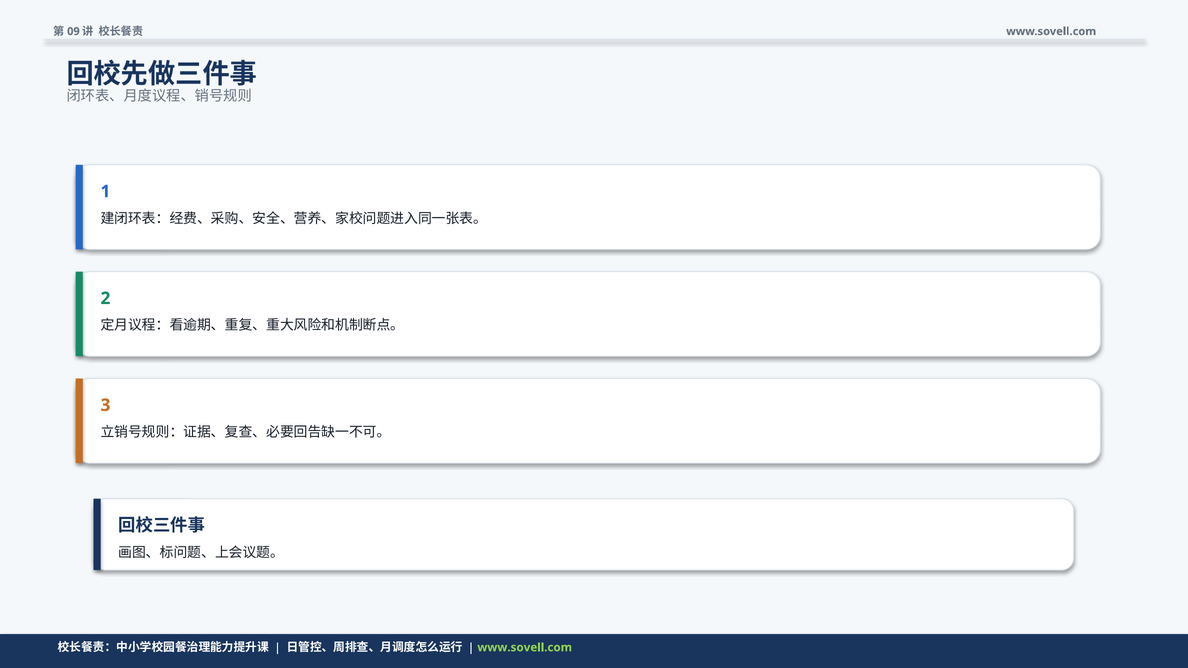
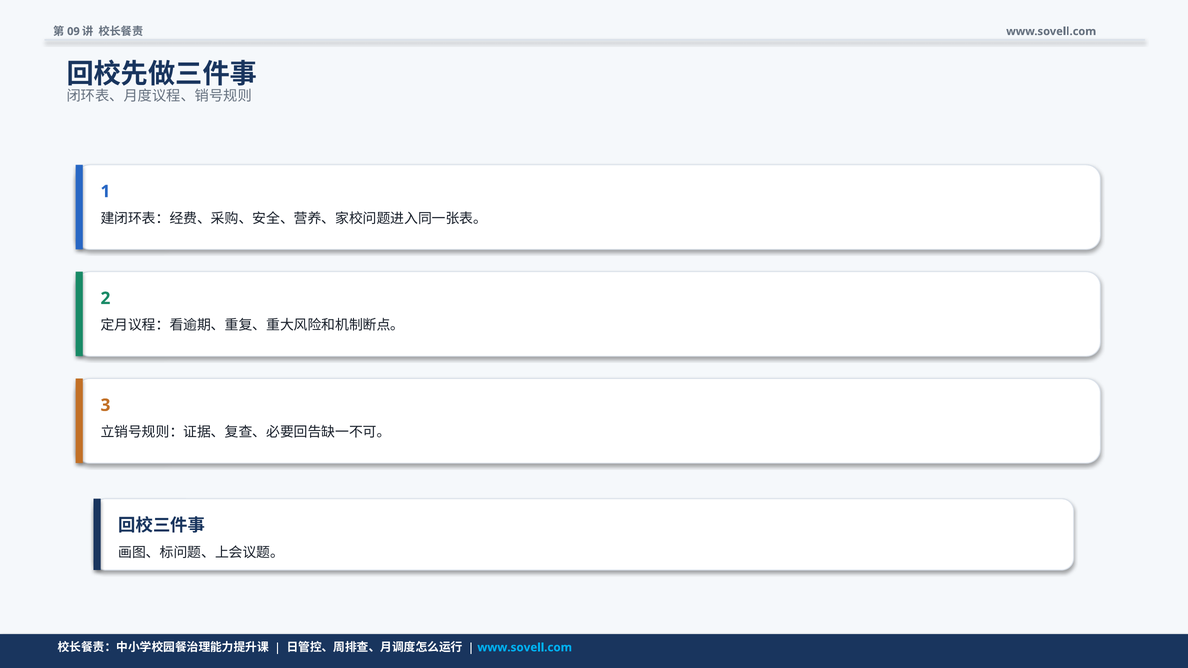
www.sovell.com at (525, 648) colour: light green -> light blue
